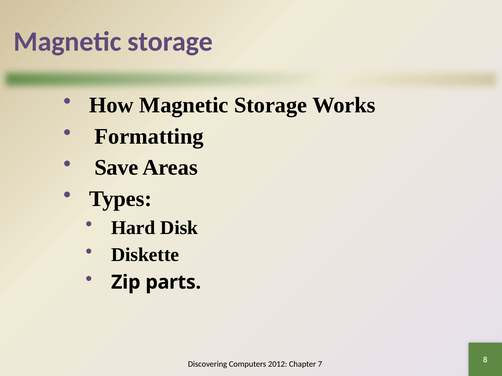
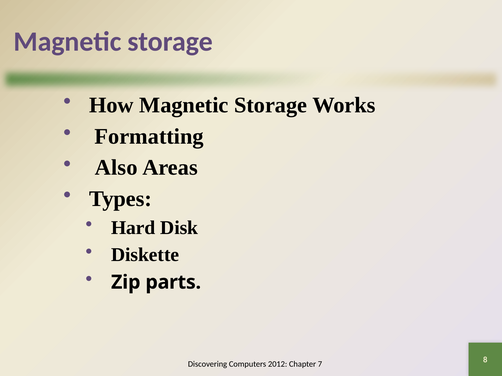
Save: Save -> Also
